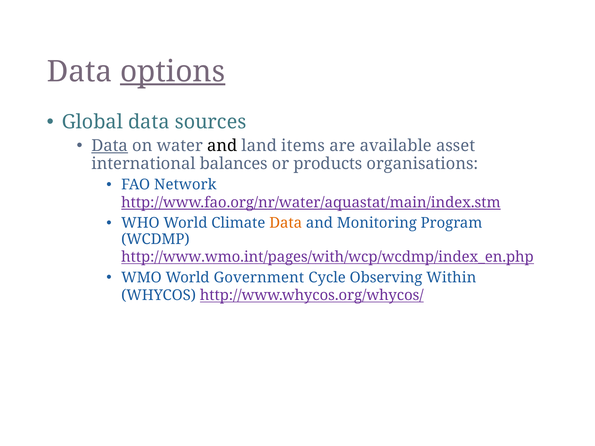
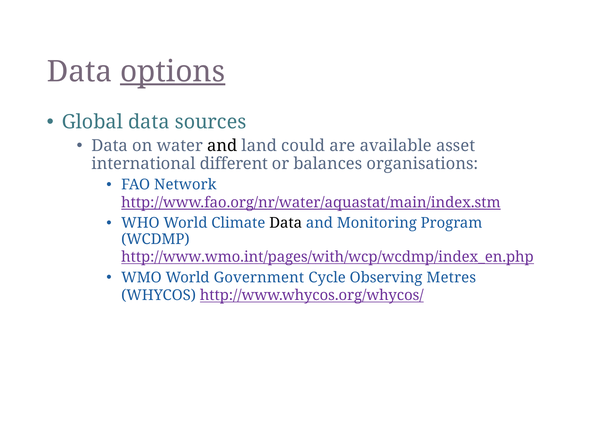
Data at (110, 146) underline: present -> none
items: items -> could
balances: balances -> different
products: products -> balances
Data at (286, 223) colour: orange -> black
Within: Within -> Metres
